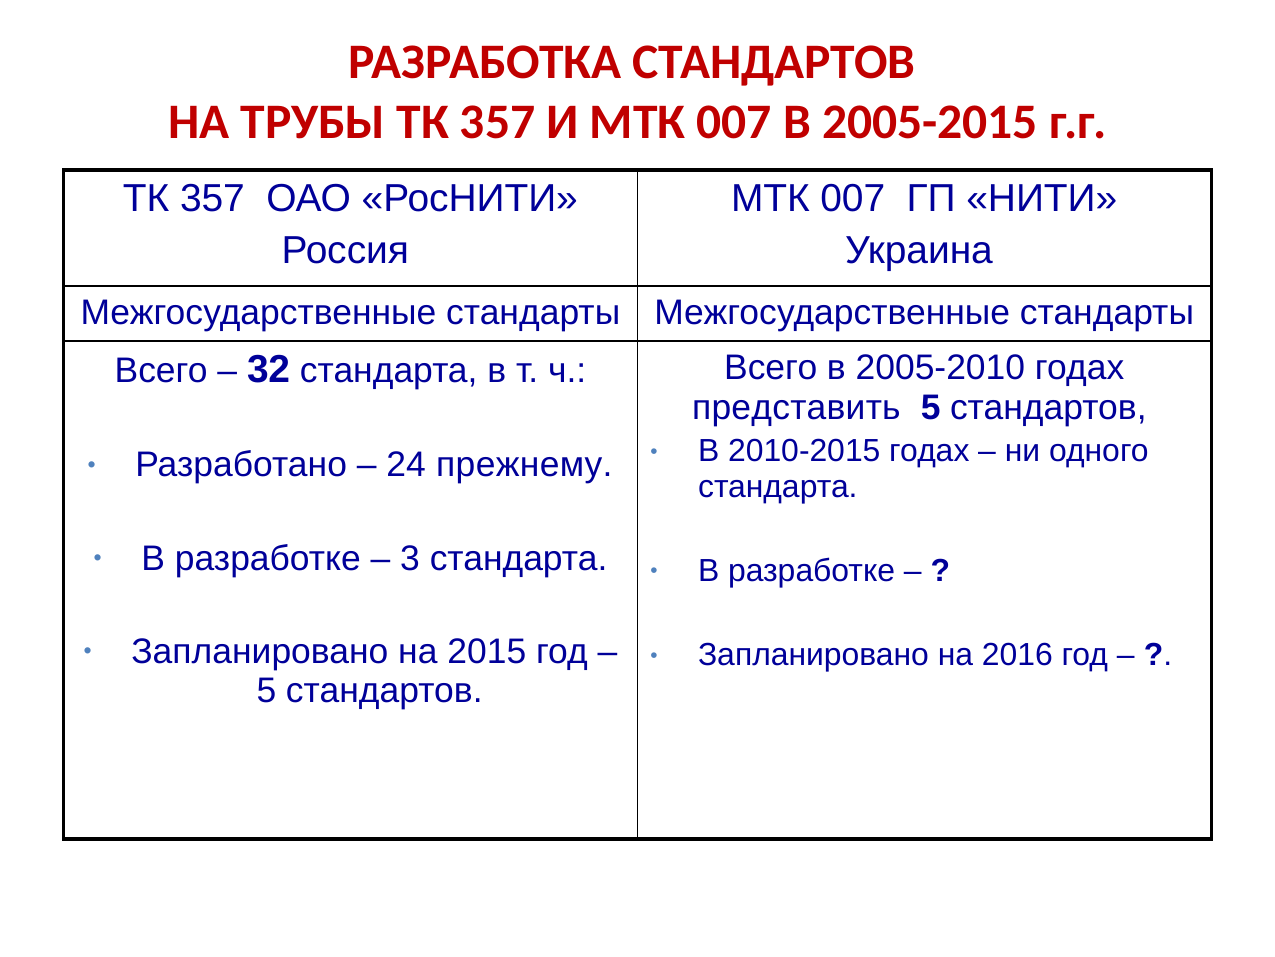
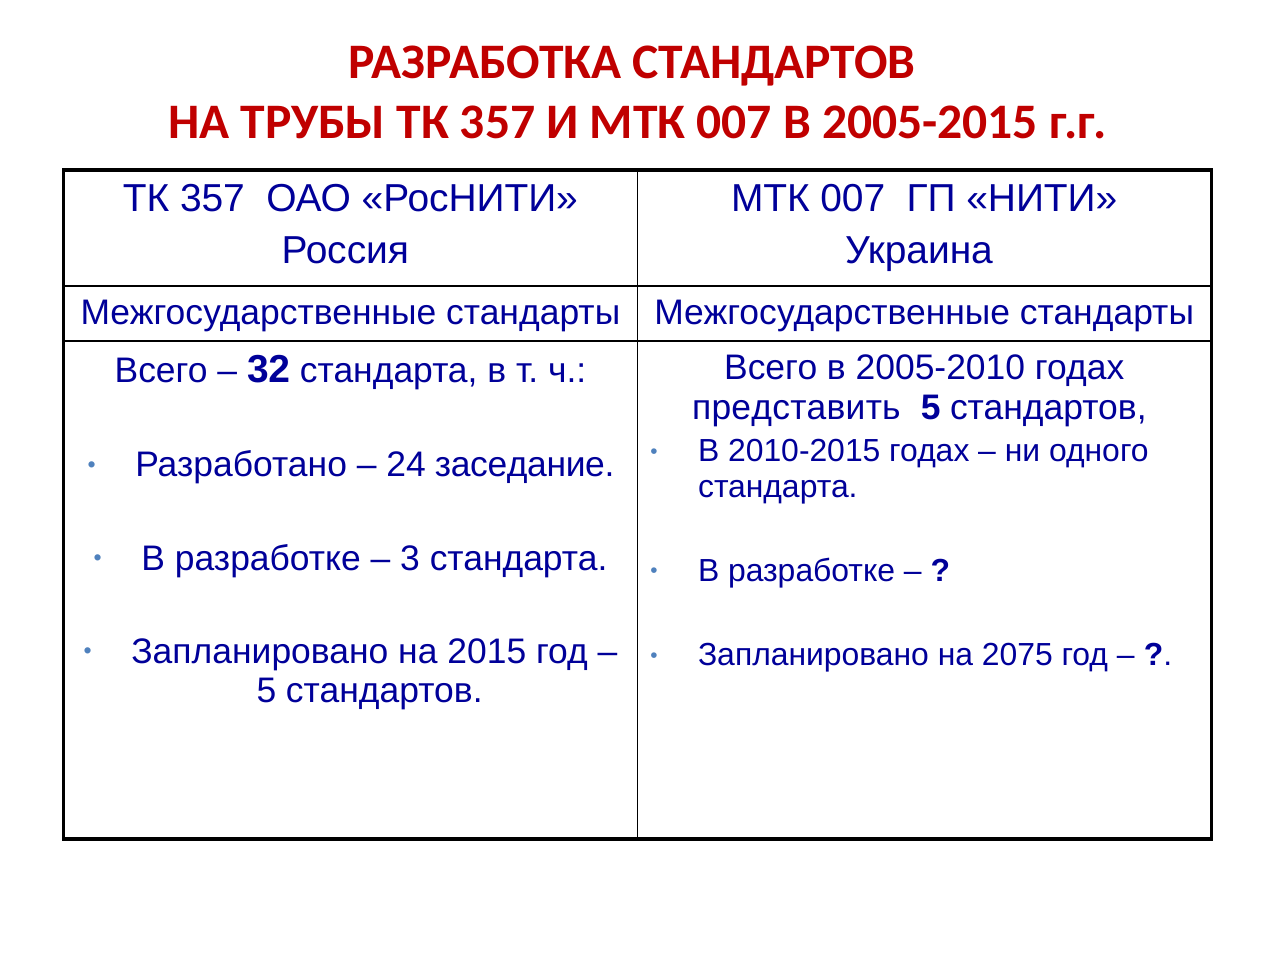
прежнему: прежнему -> заседание
2016: 2016 -> 2075
